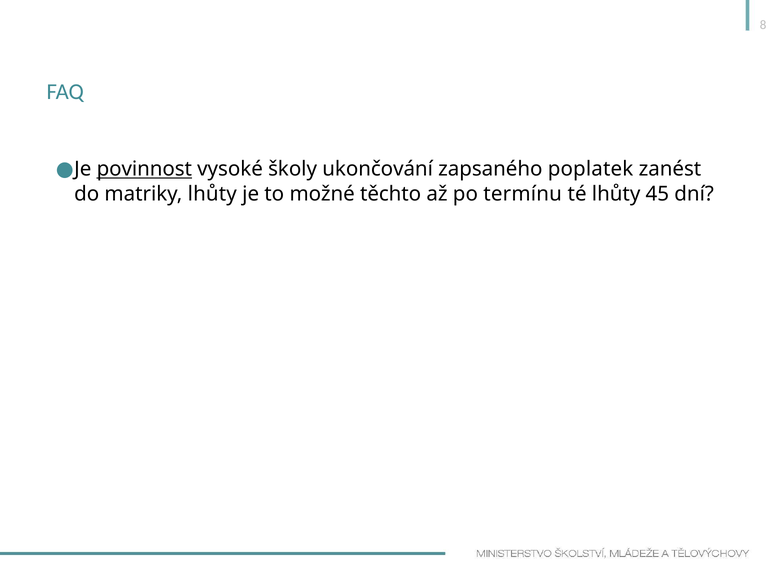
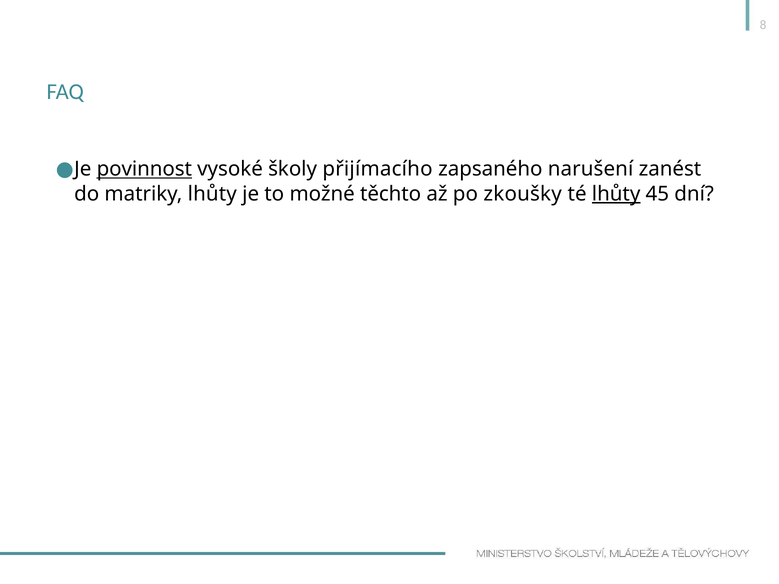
ukončování: ukončování -> přijímacího
poplatek: poplatek -> narušení
termínu: termínu -> zkoušky
lhůty at (616, 194) underline: none -> present
